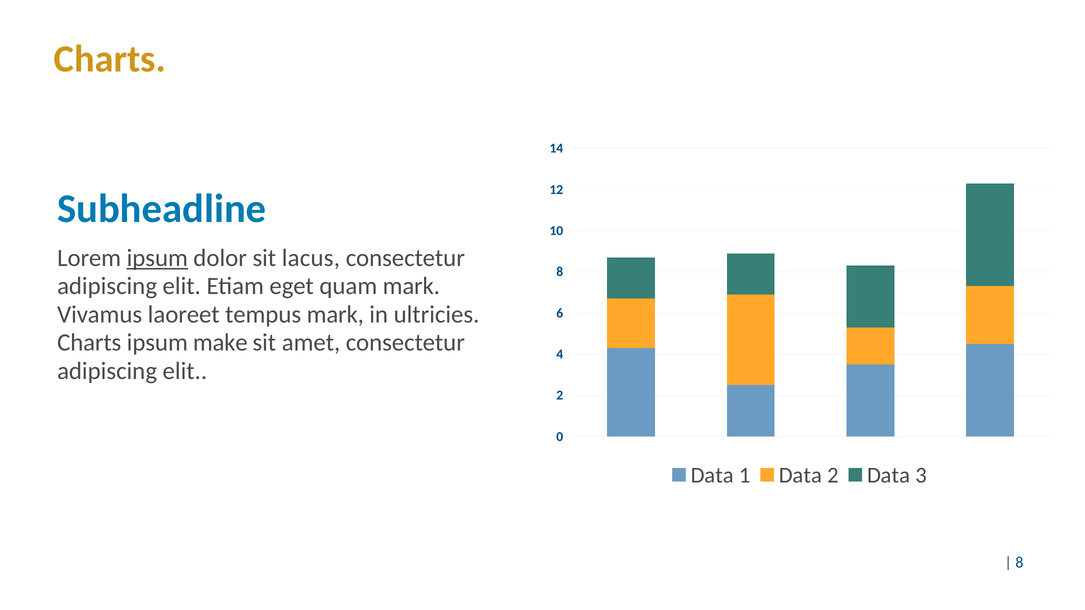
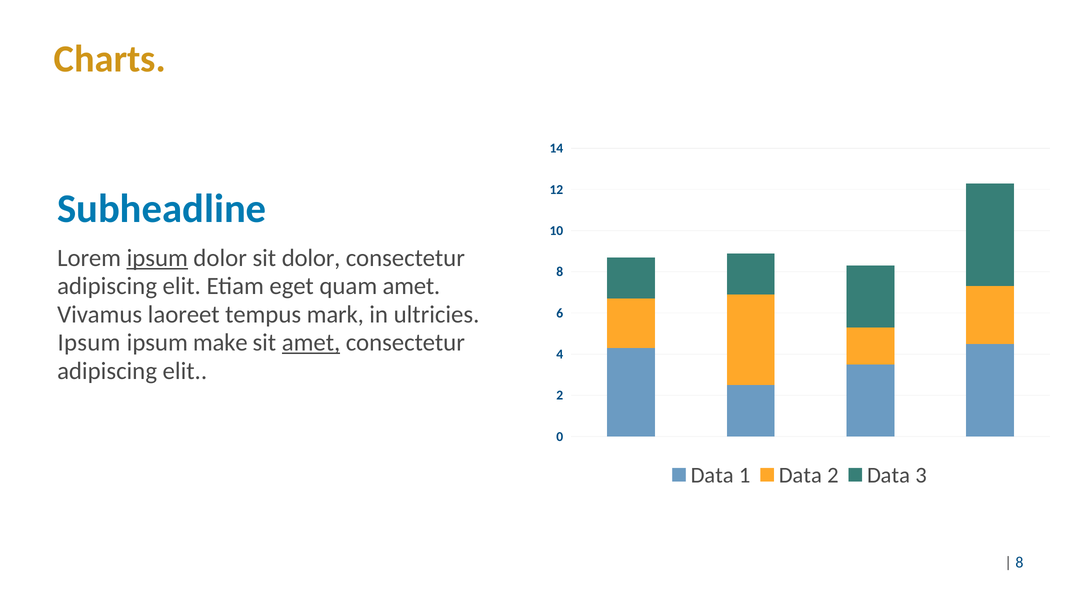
sit lacus: lacus -> dolor
quam mark: mark -> amet
Charts at (89, 343): Charts -> Ipsum
amet at (311, 343) underline: none -> present
